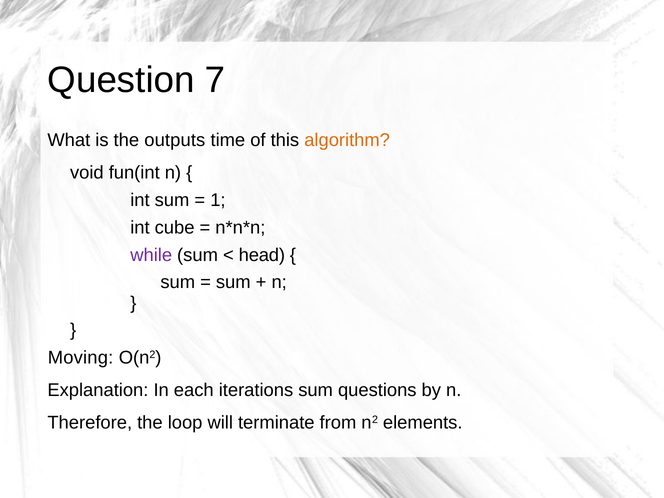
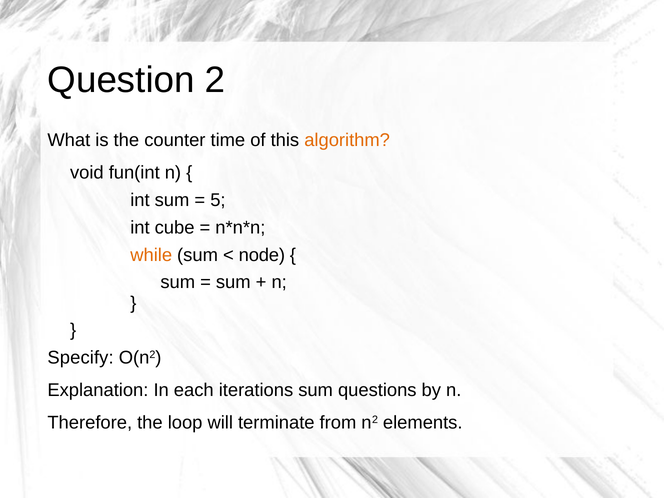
7: 7 -> 2
outputs: outputs -> counter
1: 1 -> 5
while colour: purple -> orange
head: head -> node
Moving: Moving -> Specify
